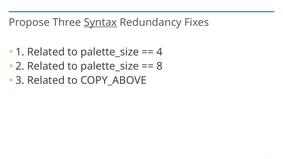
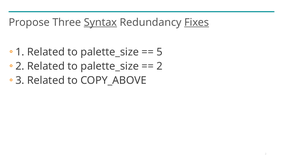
Fixes underline: none -> present
4: 4 -> 5
8 at (160, 66): 8 -> 2
